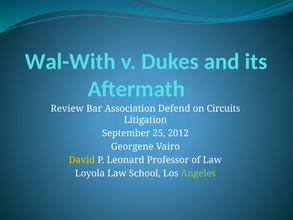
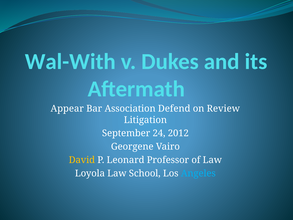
Review: Review -> Appear
Circuits: Circuits -> Review
25: 25 -> 24
Angeles colour: light green -> light blue
